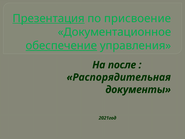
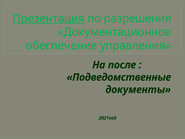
присвоение: присвоение -> разрешения
обеспечение underline: present -> none
Распорядительная: Распорядительная -> Подведомственные
